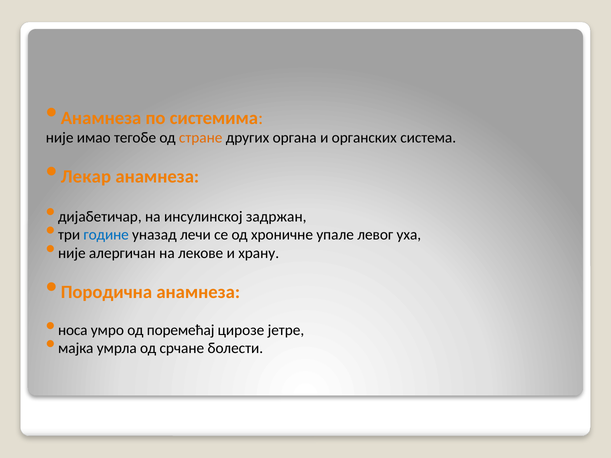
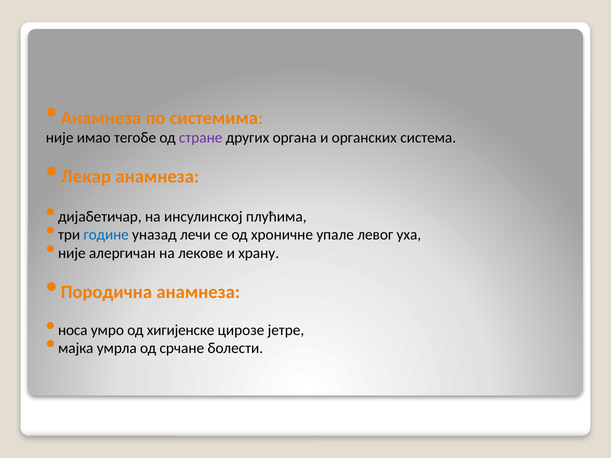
стране colour: orange -> purple
задржан: задржан -> плућима
поремећај: поремећај -> хигијенске
